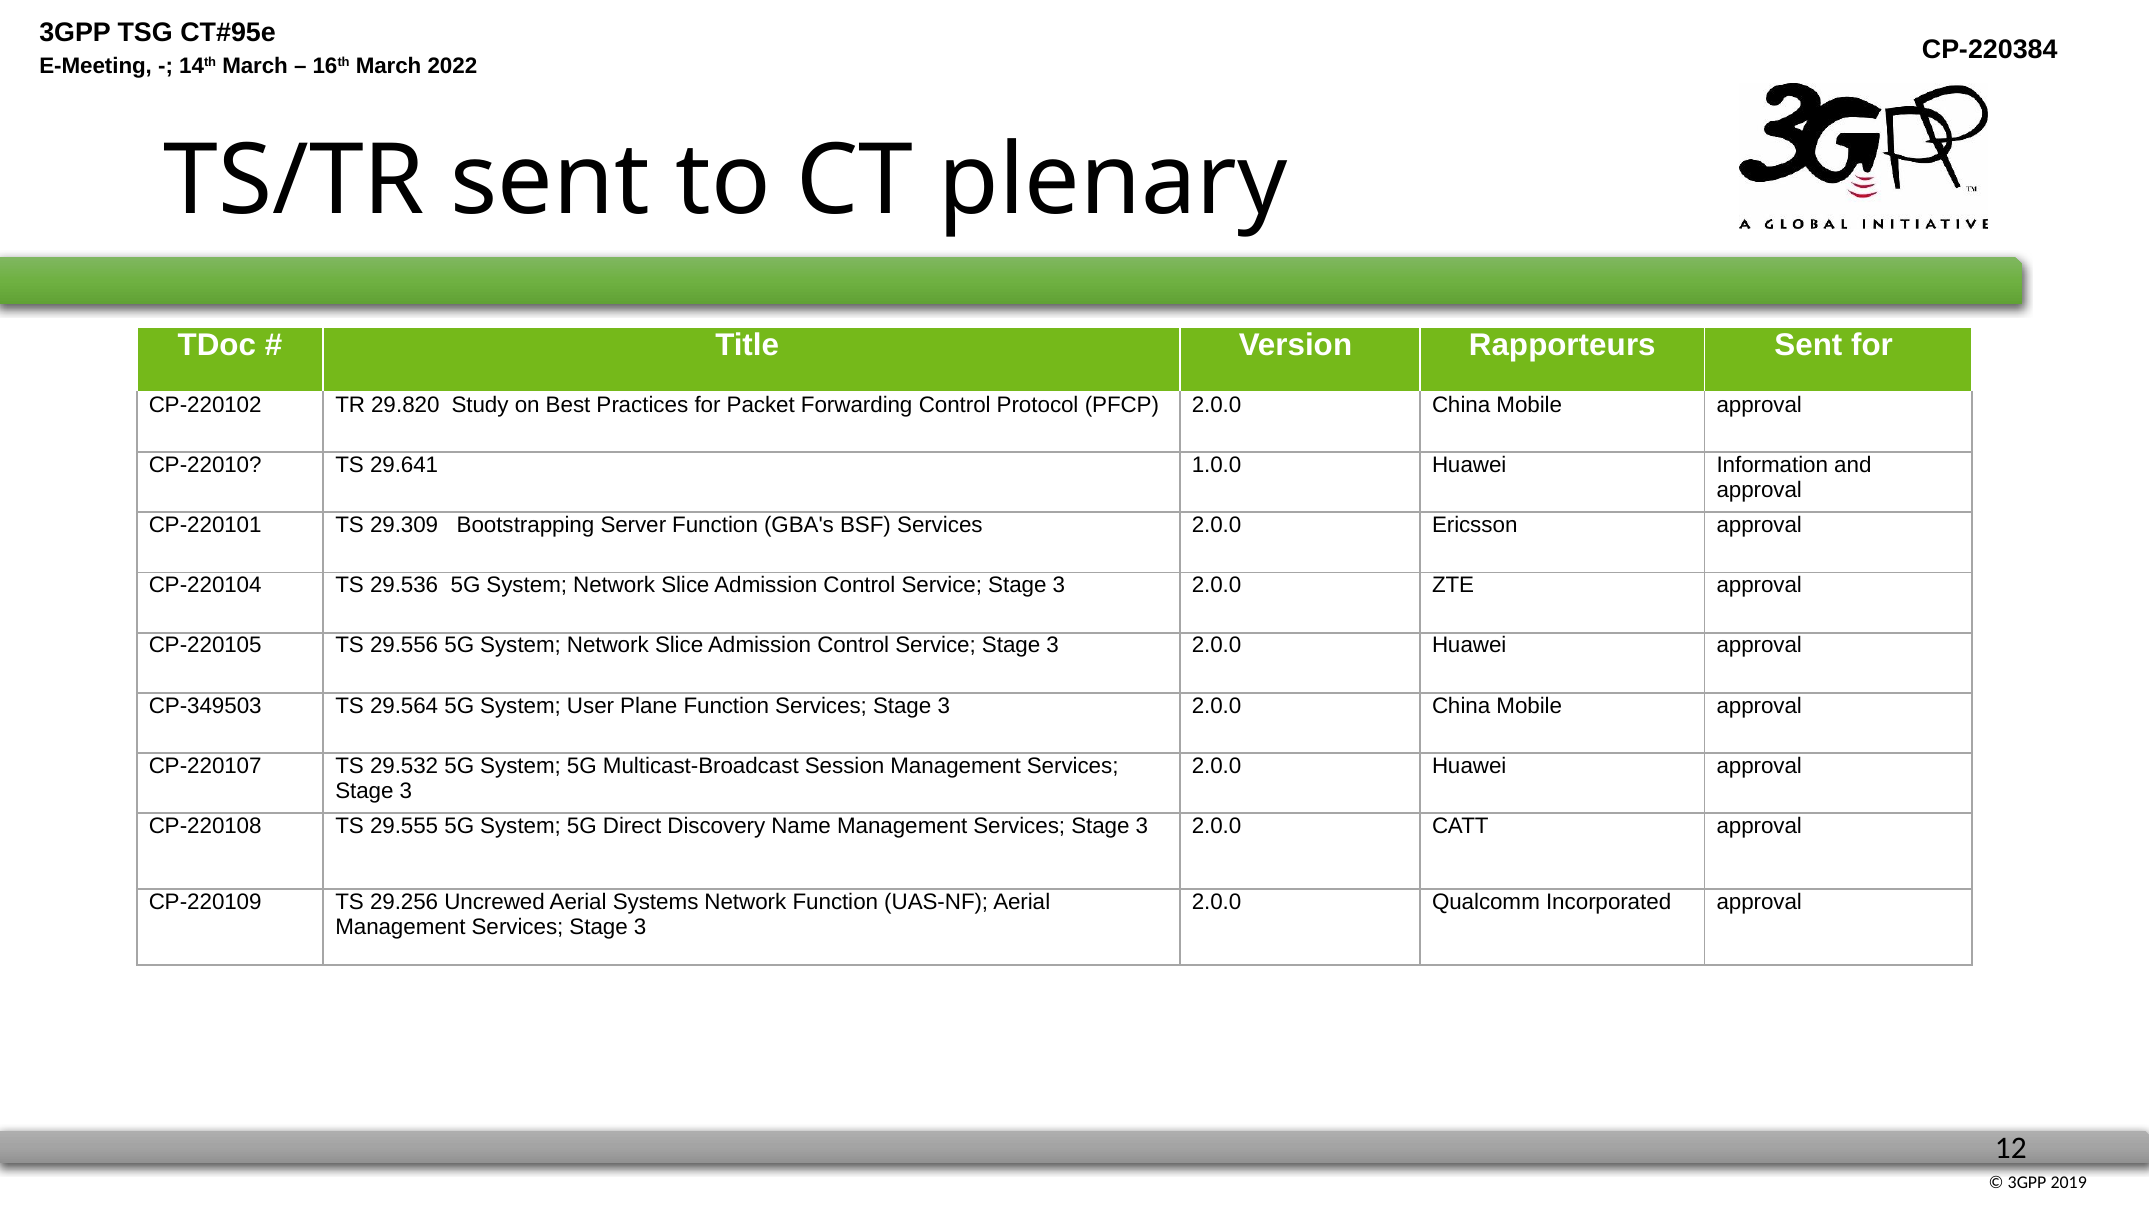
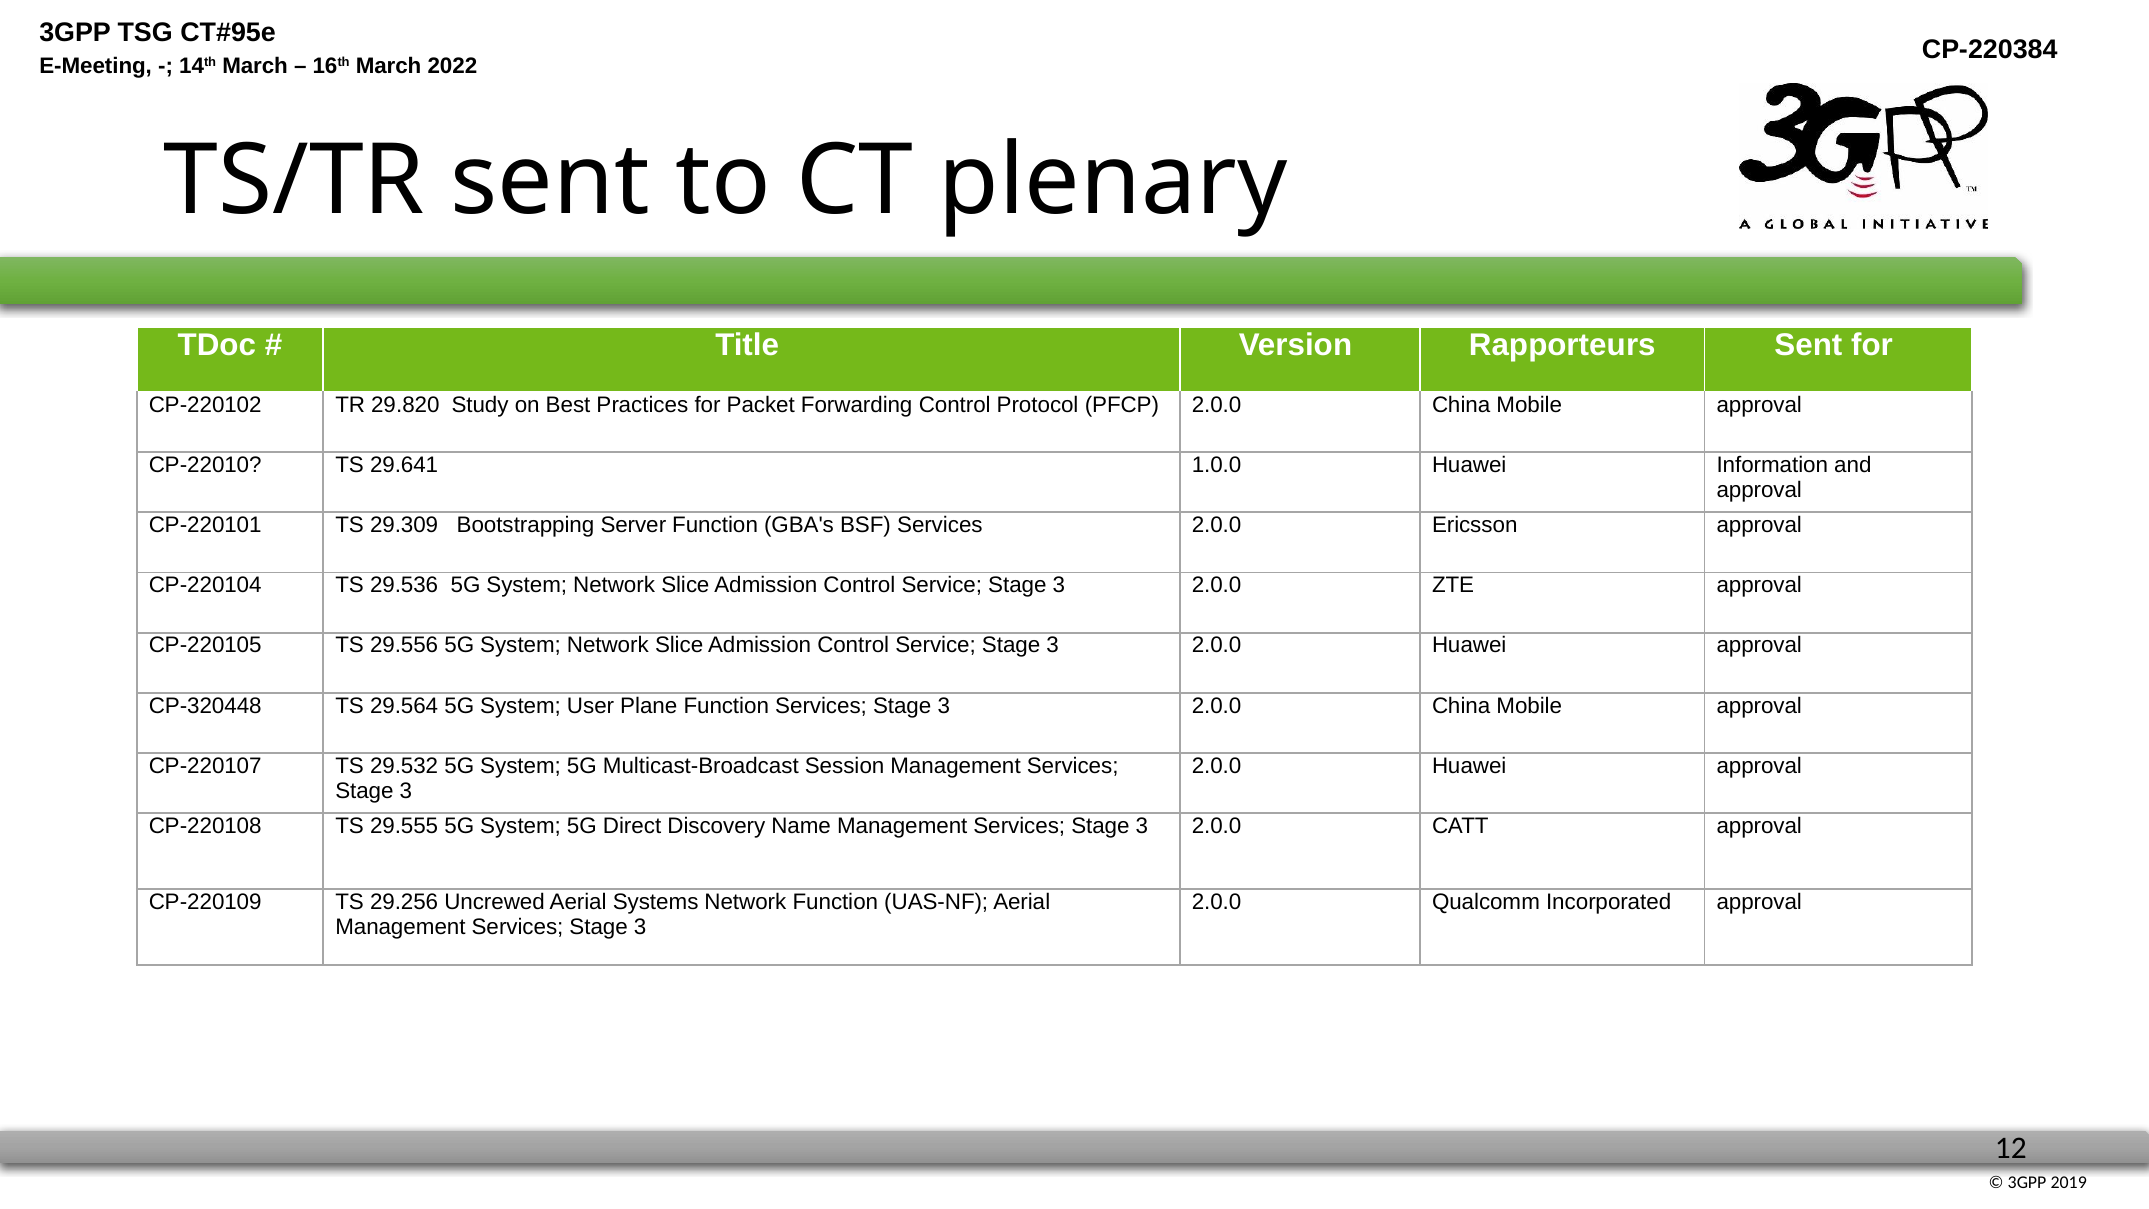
CP-349503: CP-349503 -> CP-320448
